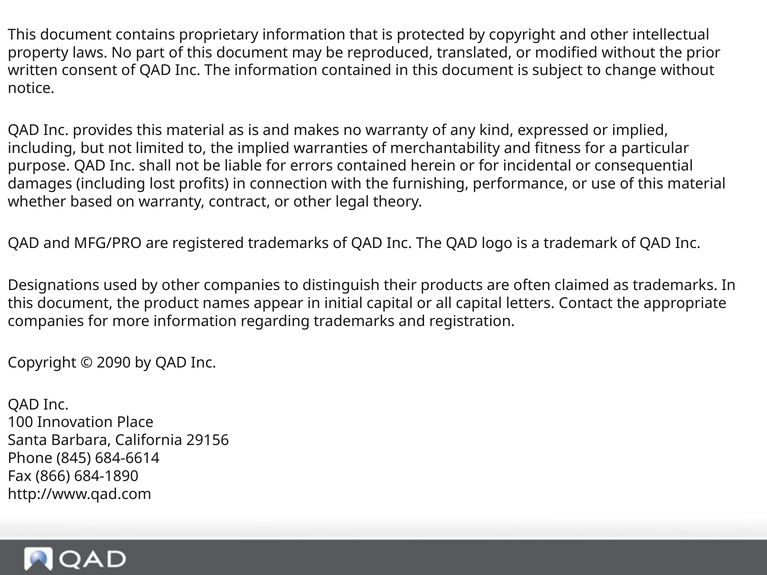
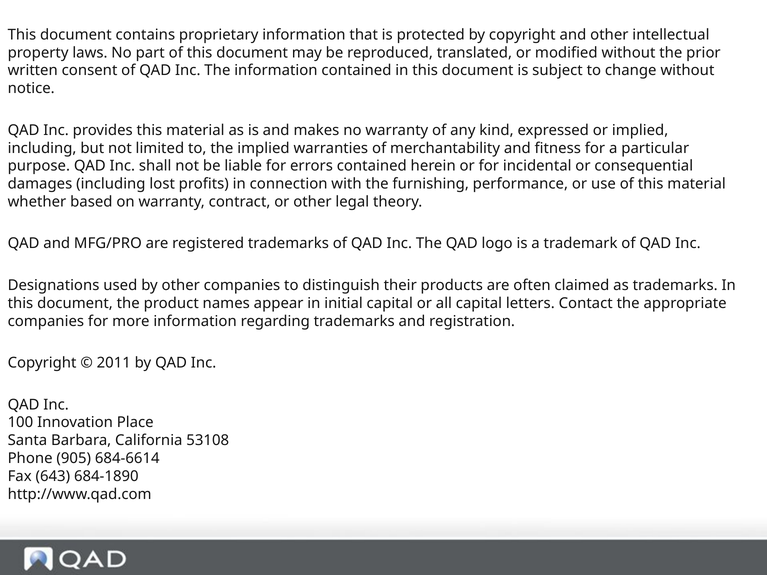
2090: 2090 -> 2011
29156: 29156 -> 53108
845: 845 -> 905
866: 866 -> 643
